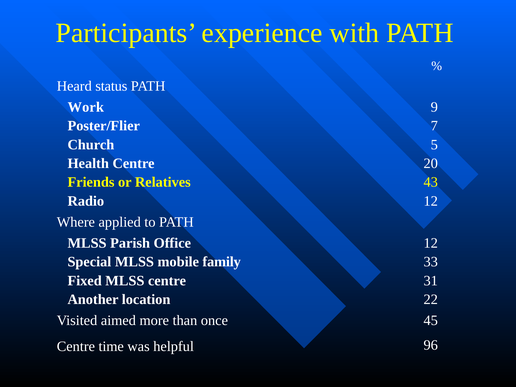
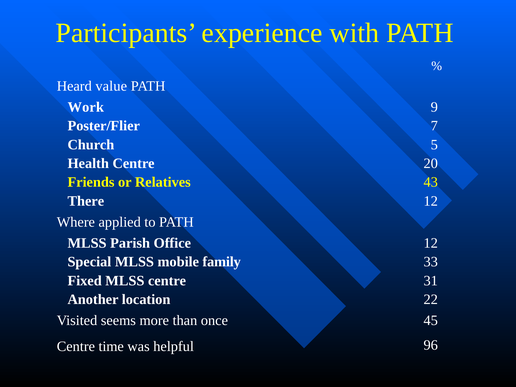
status: status -> value
Radio: Radio -> There
aimed: aimed -> seems
